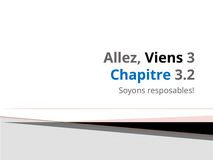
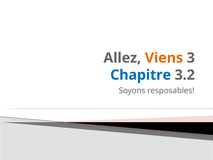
Viens colour: black -> orange
